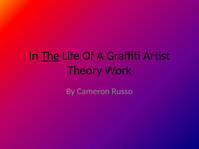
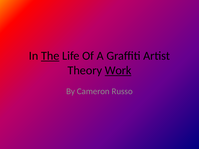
Work underline: none -> present
